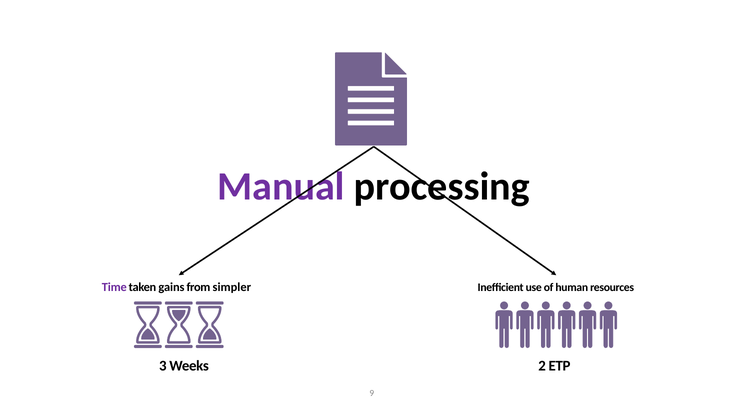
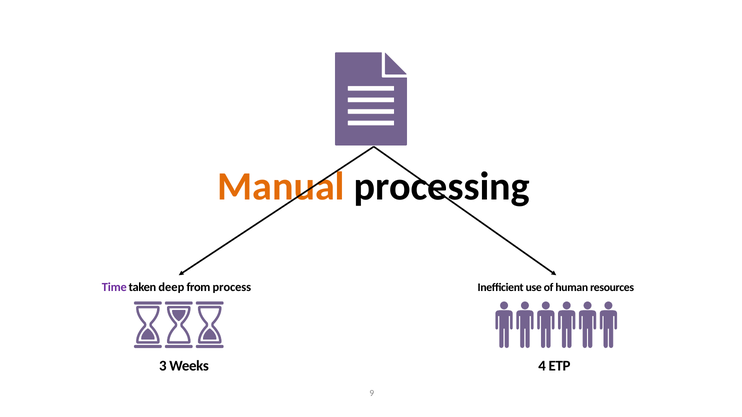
Manual colour: purple -> orange
gains: gains -> deep
simpler: simpler -> process
2: 2 -> 4
